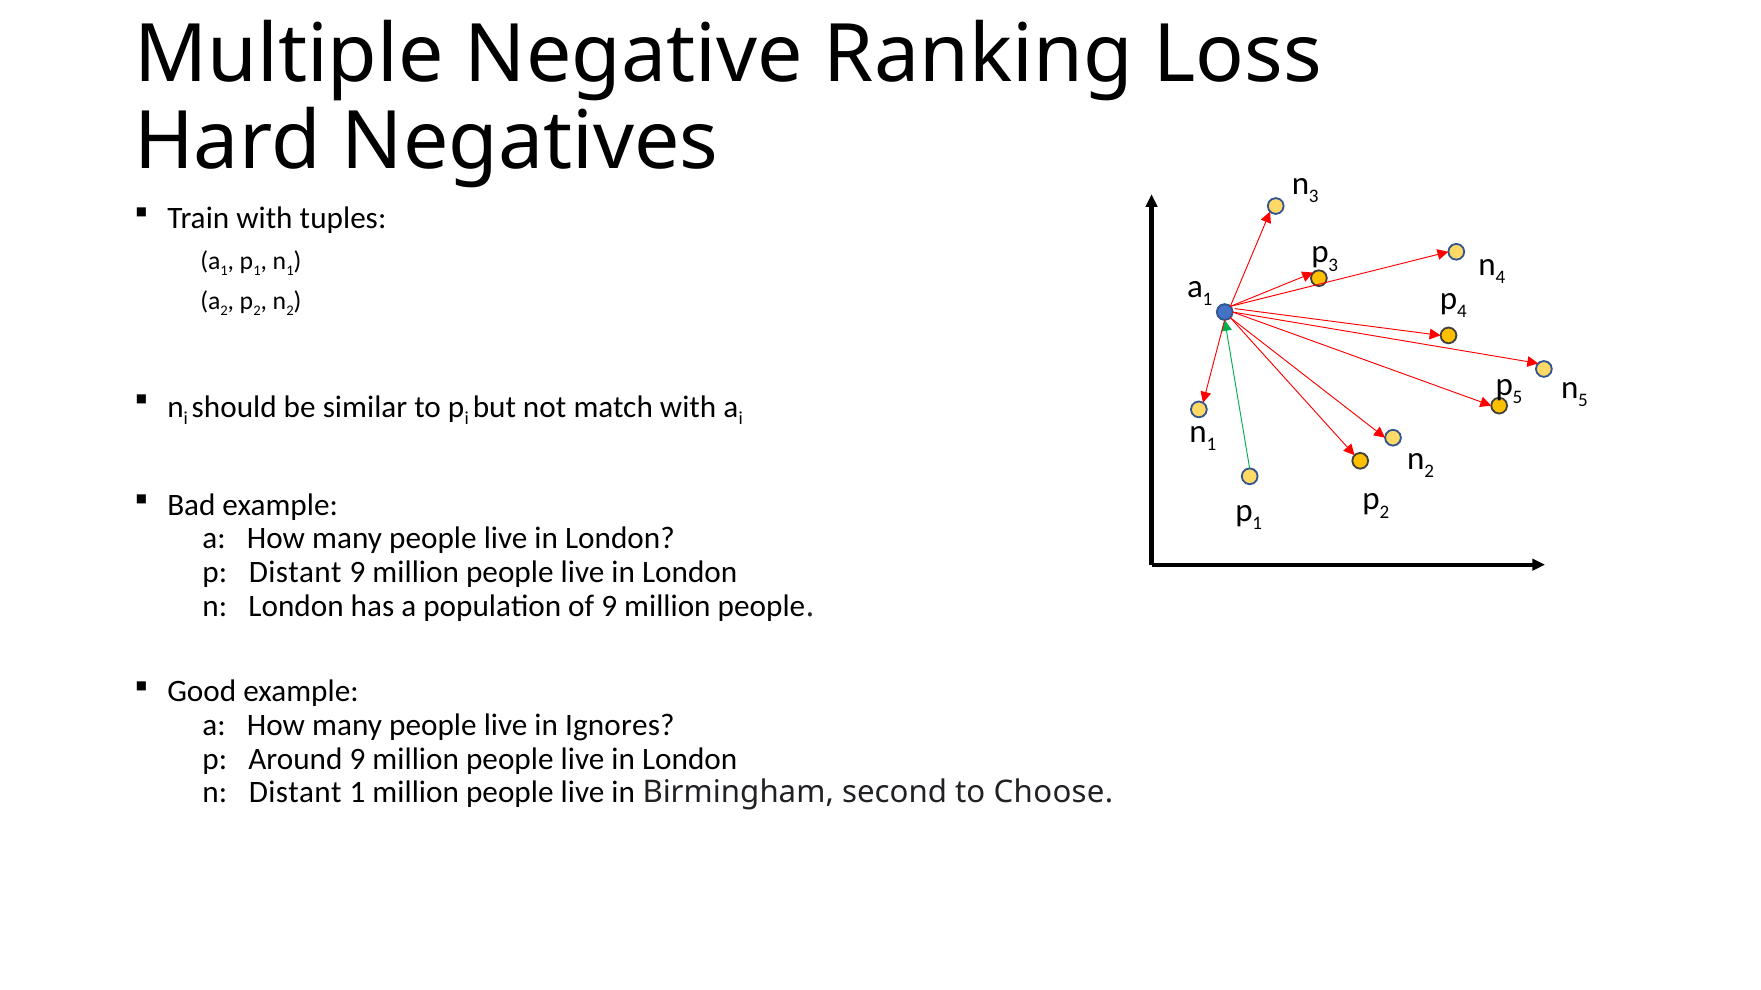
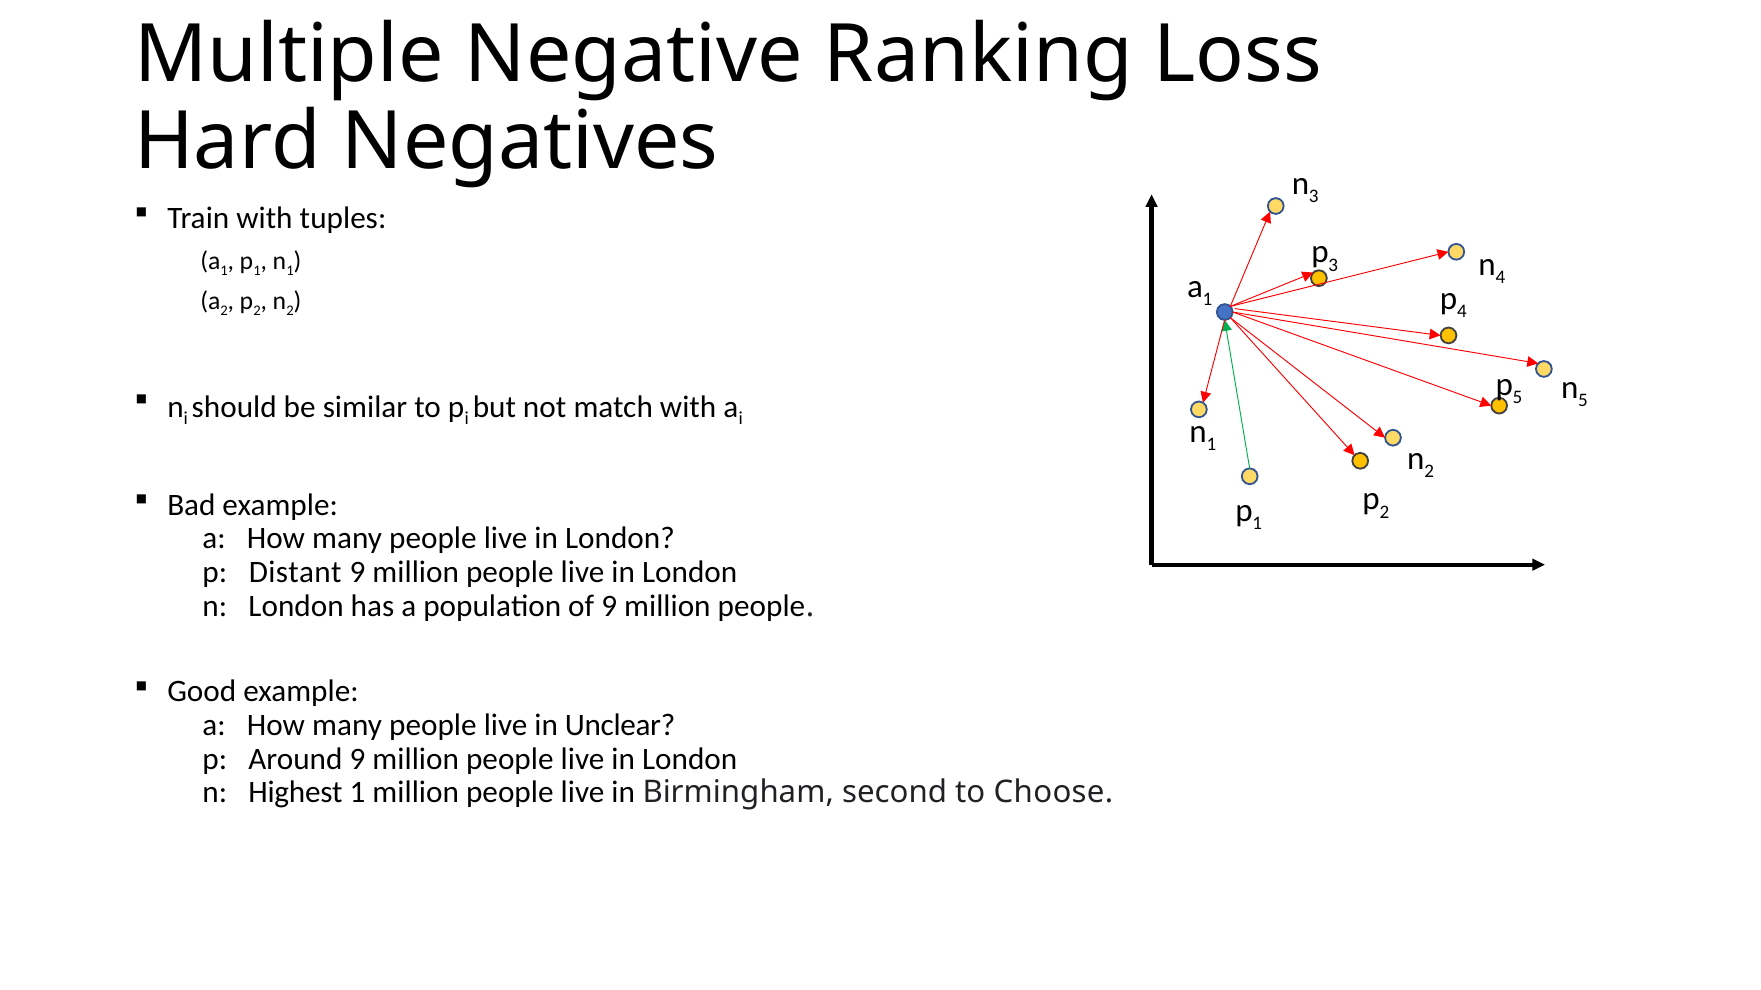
Ignores: Ignores -> Unclear
n Distant: Distant -> Highest
